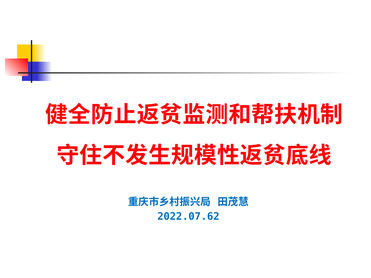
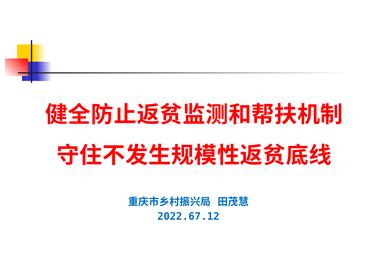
2022.07.62: 2022.07.62 -> 2022.67.12
